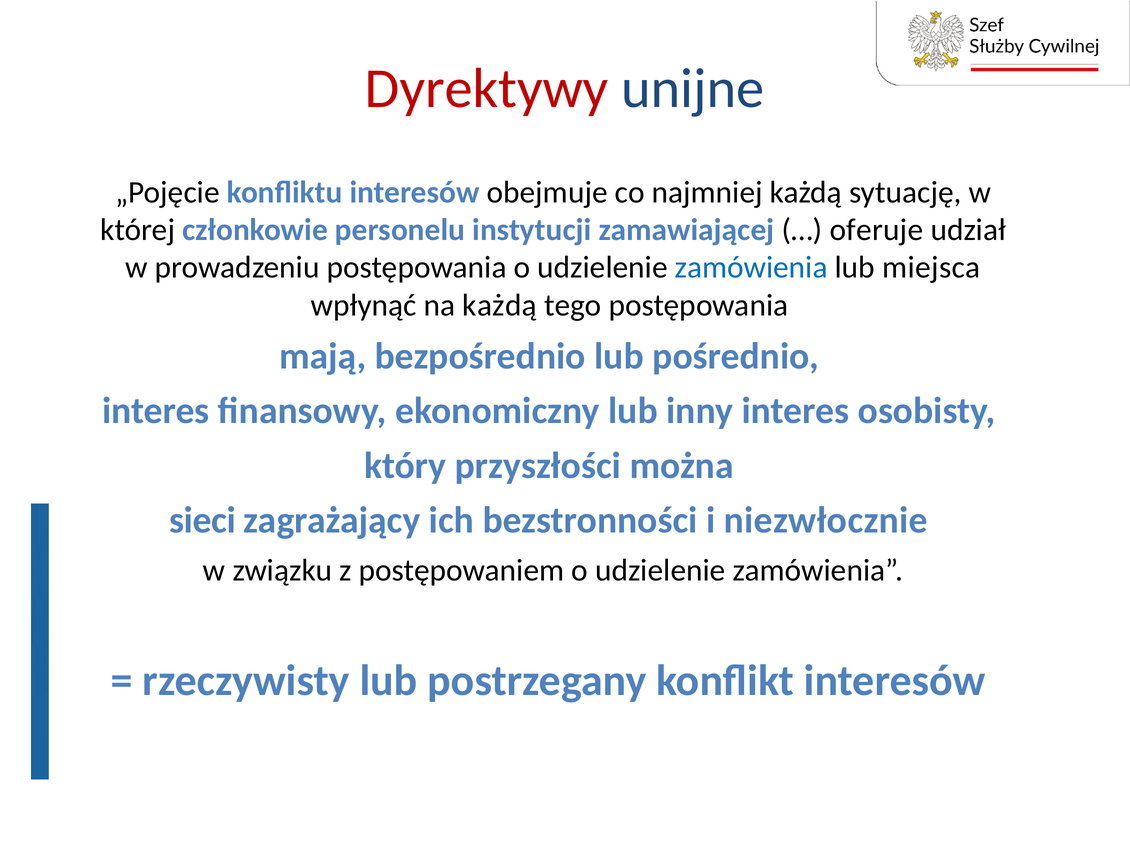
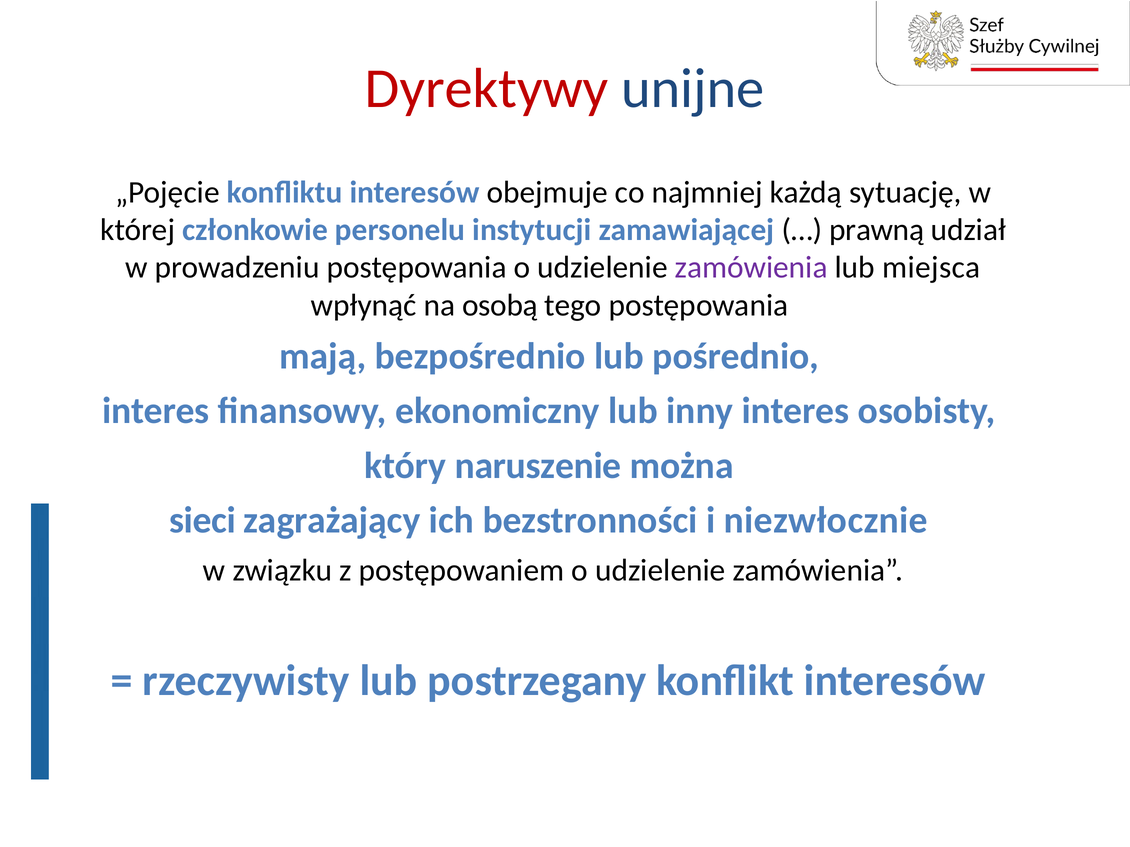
oferuje: oferuje -> prawną
zamówienia at (751, 268) colour: blue -> purple
na każdą: każdą -> osobą
przyszłości: przyszłości -> naruszenie
